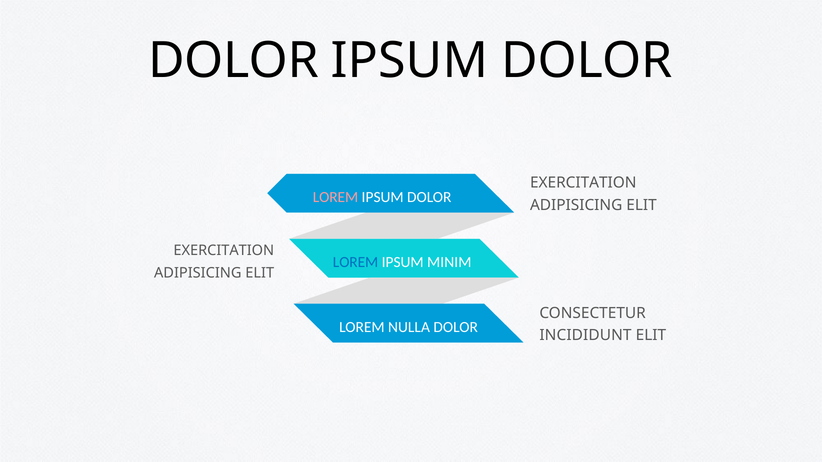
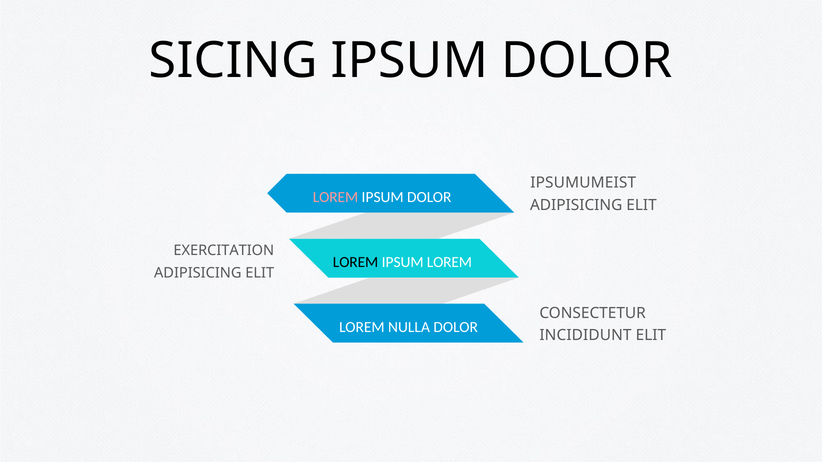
DOLOR at (234, 61): DOLOR -> SICING
EXERCITATION at (583, 183): EXERCITATION -> IPSUMUMEIST
LOREM at (356, 262) colour: blue -> black
IPSUM MINIM: MINIM -> LOREM
